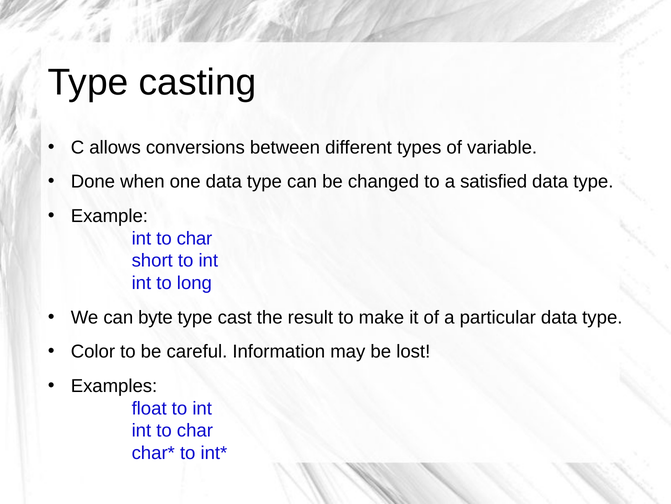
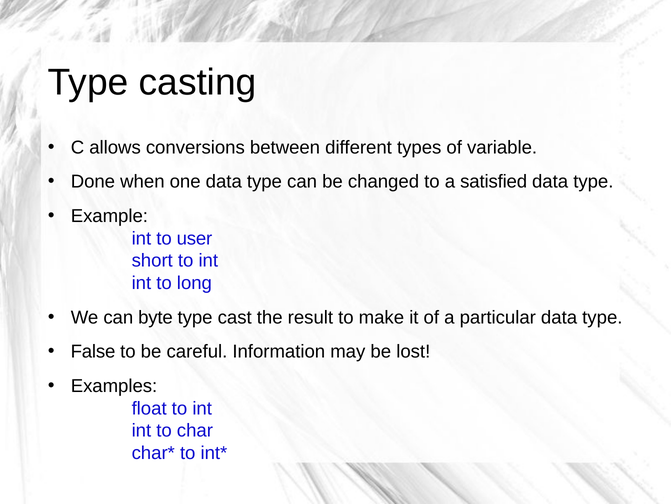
char at (194, 238): char -> user
Color: Color -> False
